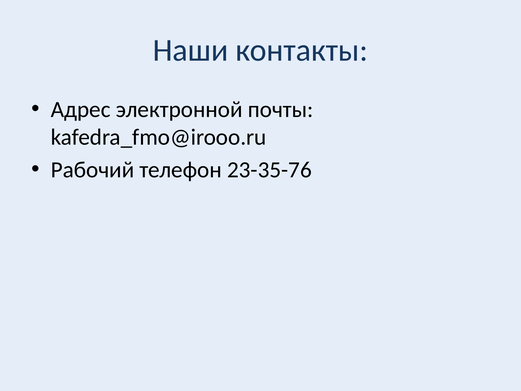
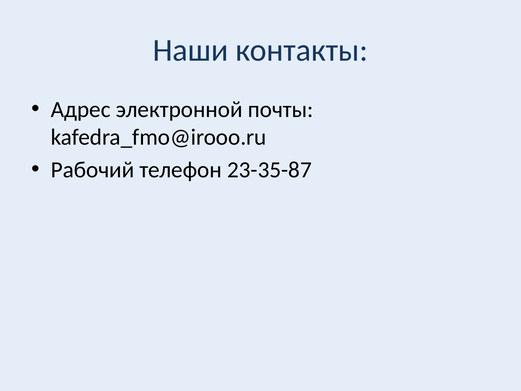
23-35-76: 23-35-76 -> 23-35-87
